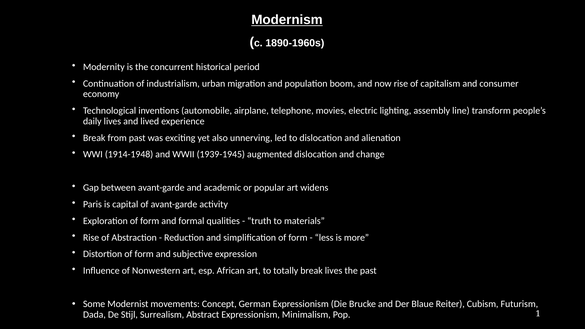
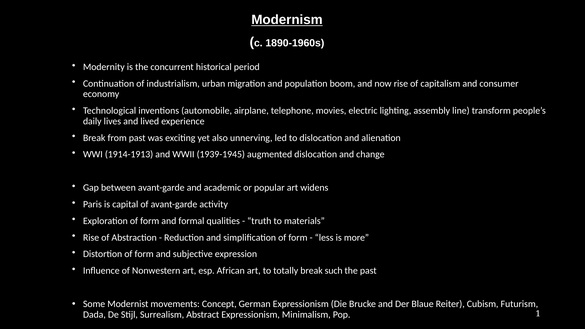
1914-1948: 1914-1948 -> 1914-1913
break lives: lives -> such
